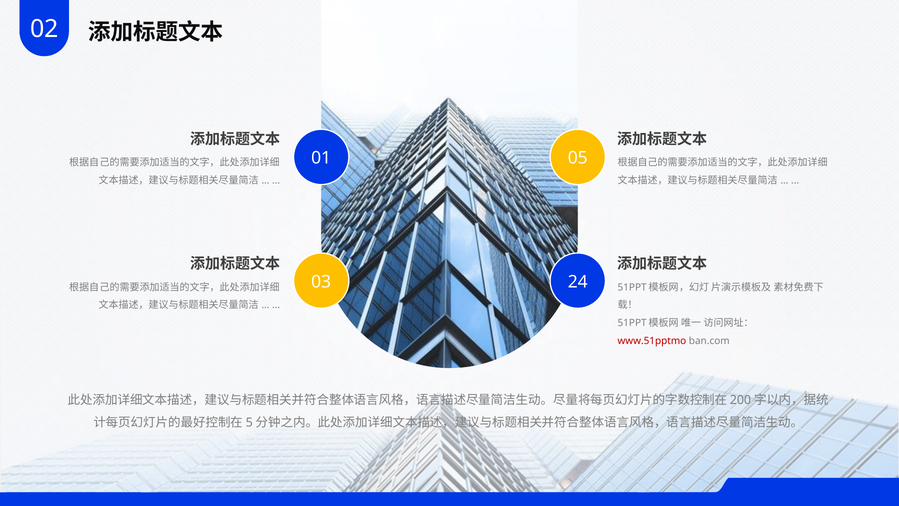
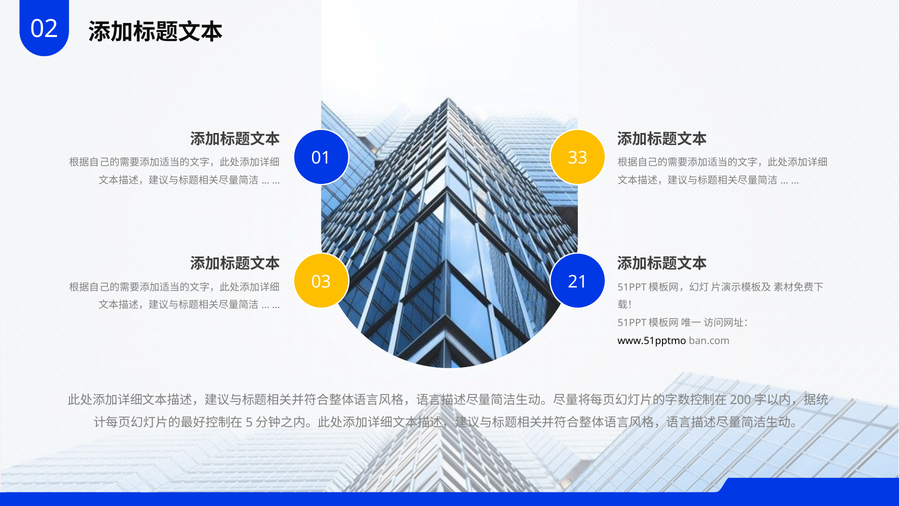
05: 05 -> 33
24: 24 -> 21
www.51pptmo colour: red -> black
